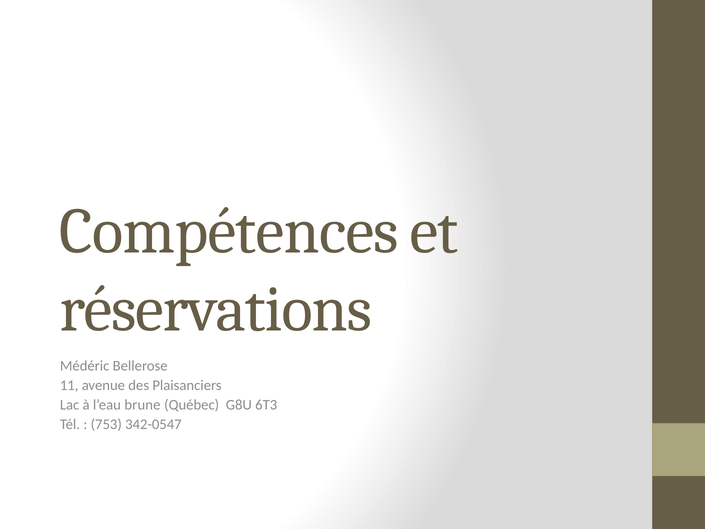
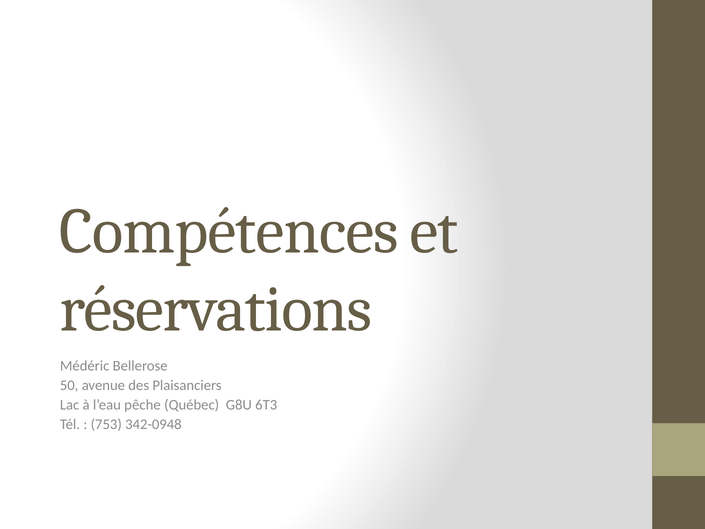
11: 11 -> 50
brune: brune -> pêche
342-0547: 342-0547 -> 342-0948
